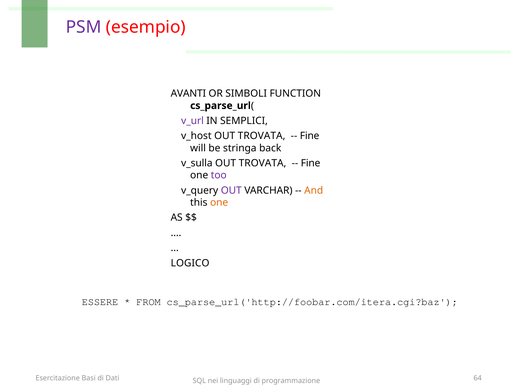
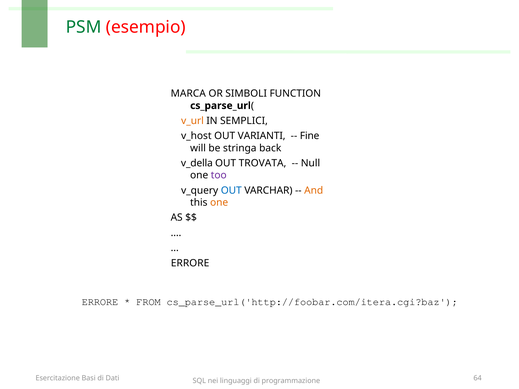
PSM colour: purple -> green
AVANTI: AVANTI -> MARCA
v_url colour: purple -> orange
v_host OUT TROVATA: TROVATA -> VARIANTI
v_sulla: v_sulla -> v_della
Fine at (311, 163): Fine -> Null
OUT at (231, 191) colour: purple -> blue
LOGICO at (190, 263): LOGICO -> ERRORE
ESSERE at (100, 302): ESSERE -> ERRORE
